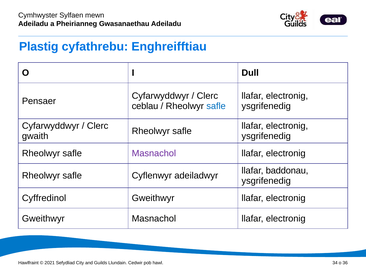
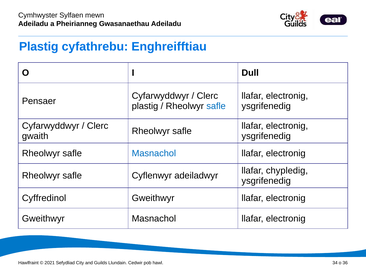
ceblau at (145, 106): ceblau -> plastig
Masnachol at (154, 153) colour: purple -> blue
baddonau: baddonau -> chypledig
